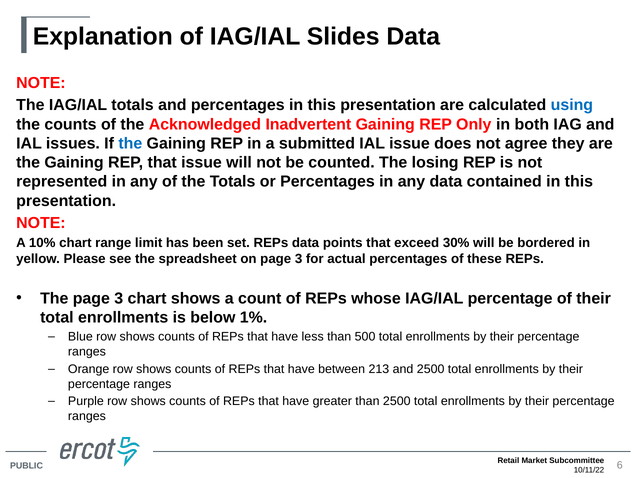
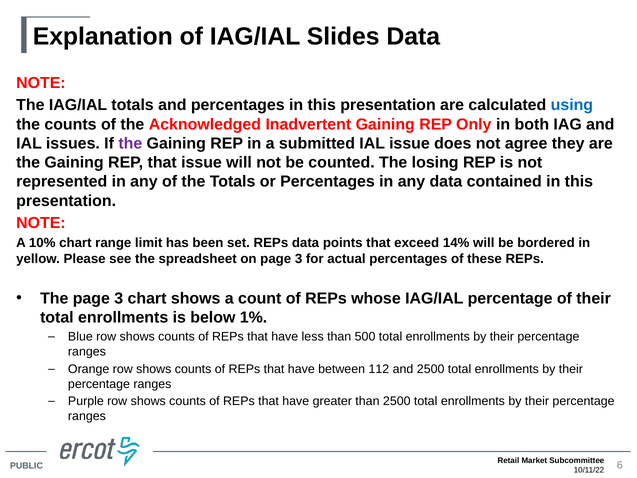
the at (130, 143) colour: blue -> purple
30%: 30% -> 14%
213: 213 -> 112
